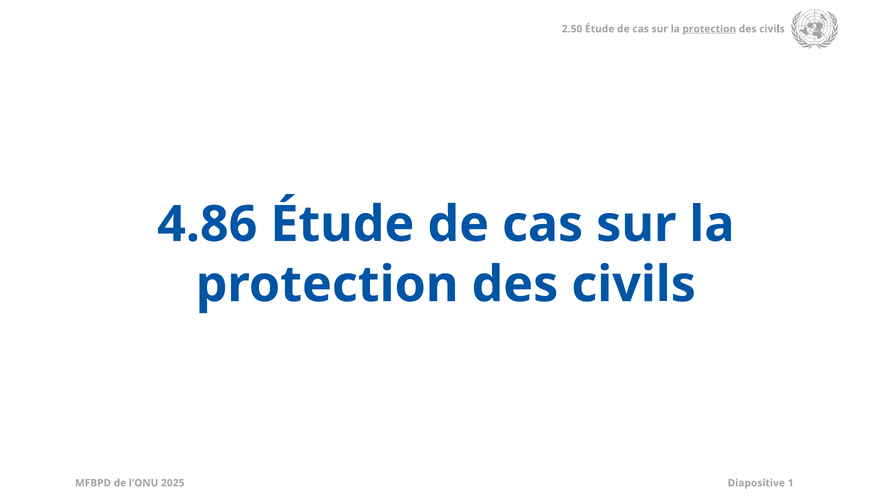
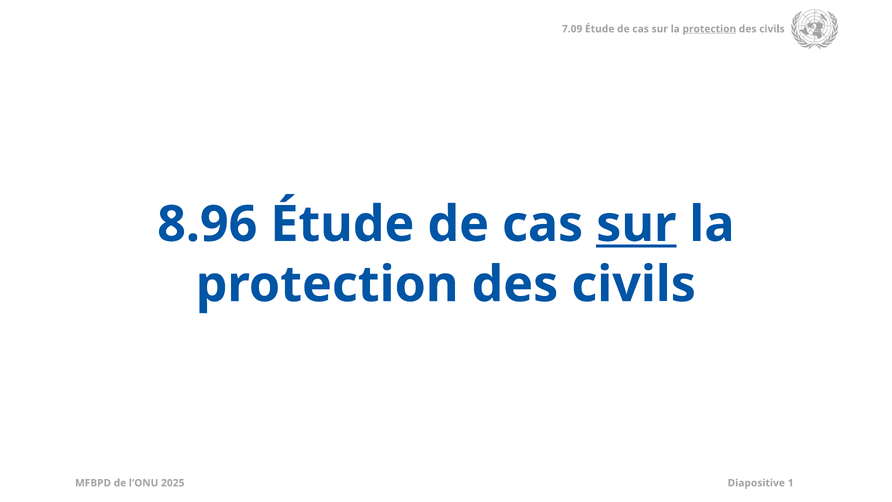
2.50: 2.50 -> 7.09
4.86: 4.86 -> 8.96
sur at (636, 224) underline: none -> present
